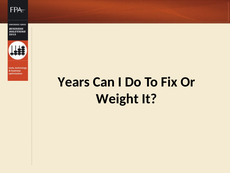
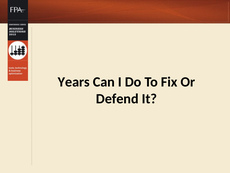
Weight: Weight -> Defend
